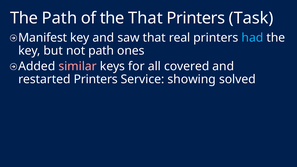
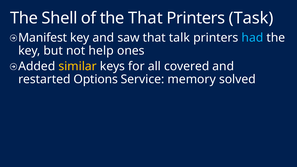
The Path: Path -> Shell
real: real -> talk
not path: path -> help
similar colour: pink -> yellow
restarted Printers: Printers -> Options
showing: showing -> memory
